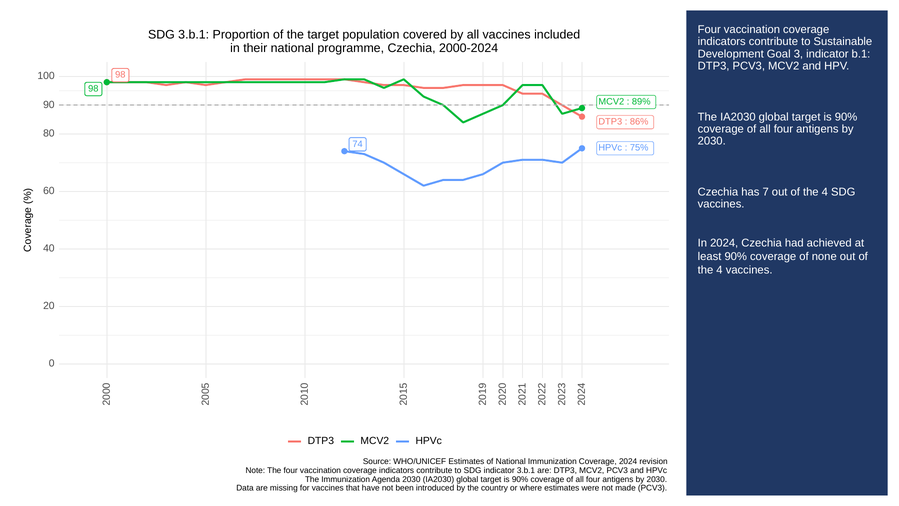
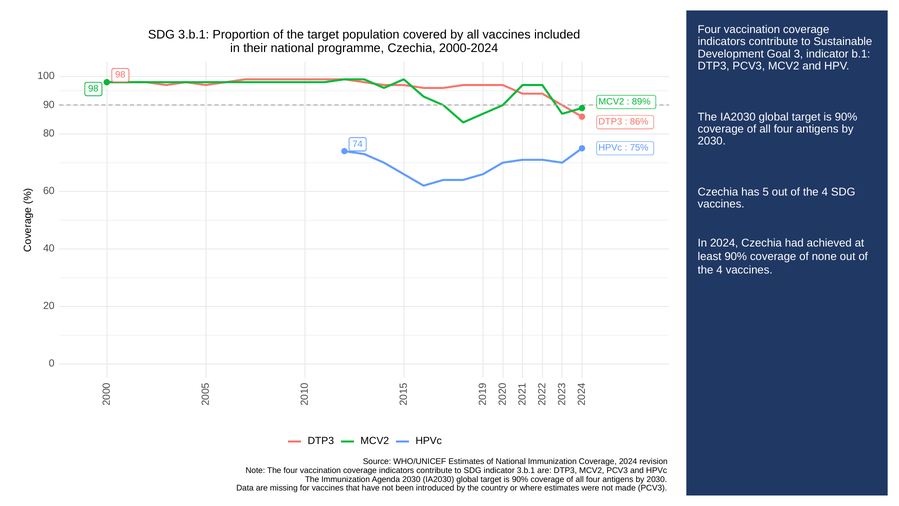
has 7: 7 -> 5
